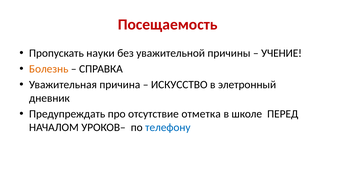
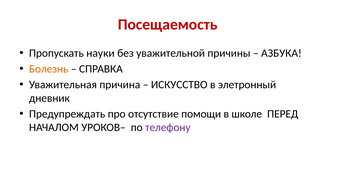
УЧЕНИЕ: УЧЕНИЕ -> АЗБУКА
отметка: отметка -> помощи
телефону colour: blue -> purple
